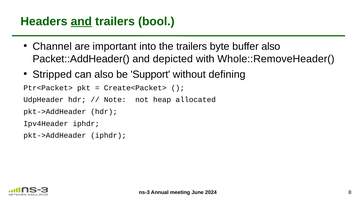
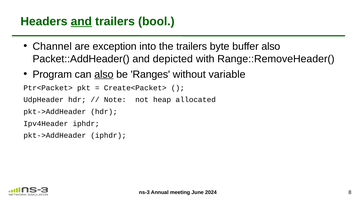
important: important -> exception
Whole::RemoveHeader(: Whole::RemoveHeader( -> Range::RemoveHeader(
Stripped: Stripped -> Program
also at (104, 74) underline: none -> present
Support: Support -> Ranges
defining: defining -> variable
